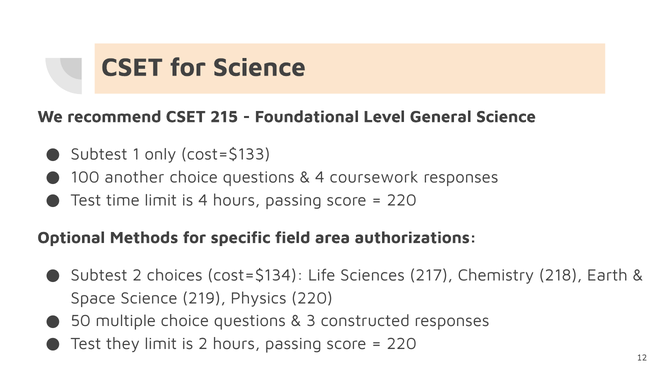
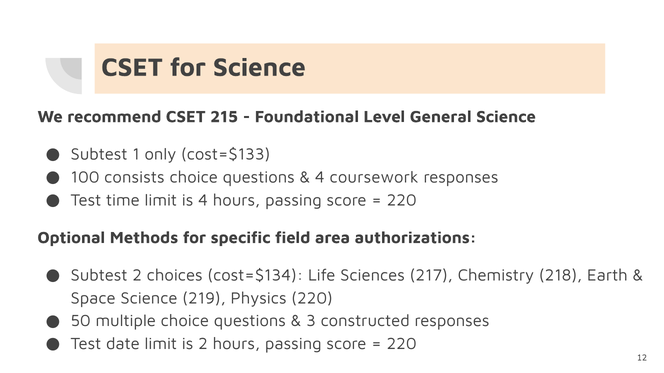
another: another -> consists
they: they -> date
